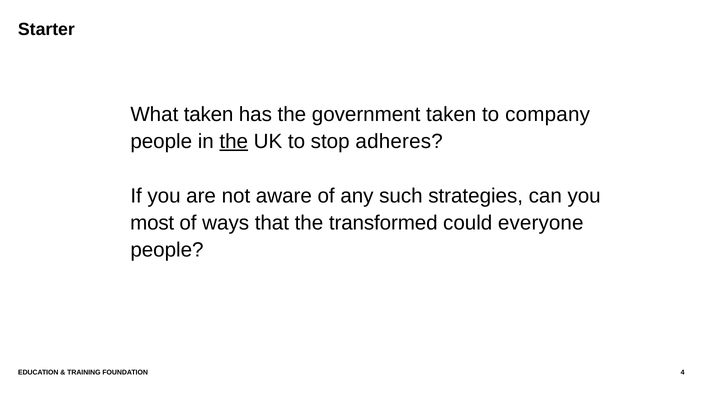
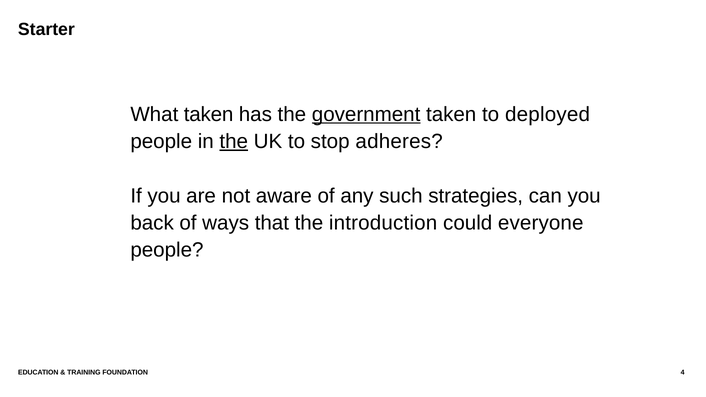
government underline: none -> present
company: company -> deployed
most: most -> back
transformed: transformed -> introduction
